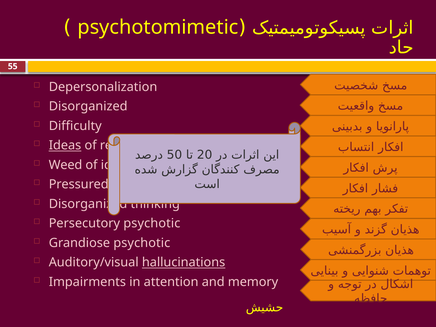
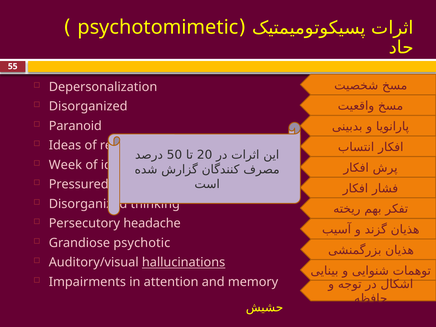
Difficulty: Difficulty -> Paranoid
Ideas at (65, 145) underline: present -> none
Weed: Weed -> Week
Persecutory psychotic: psychotic -> headache
